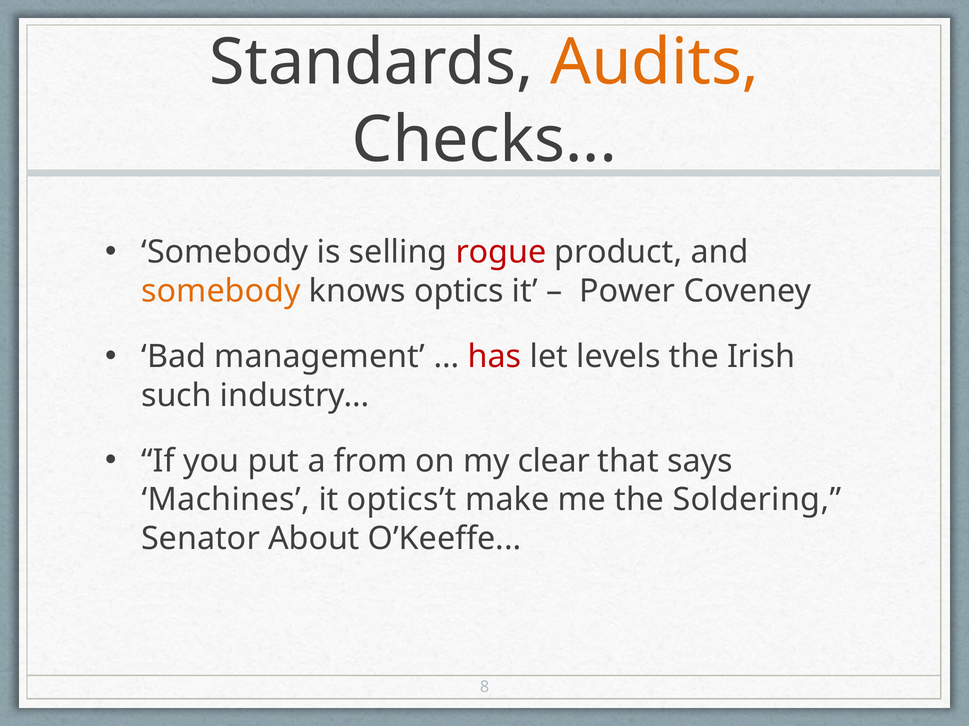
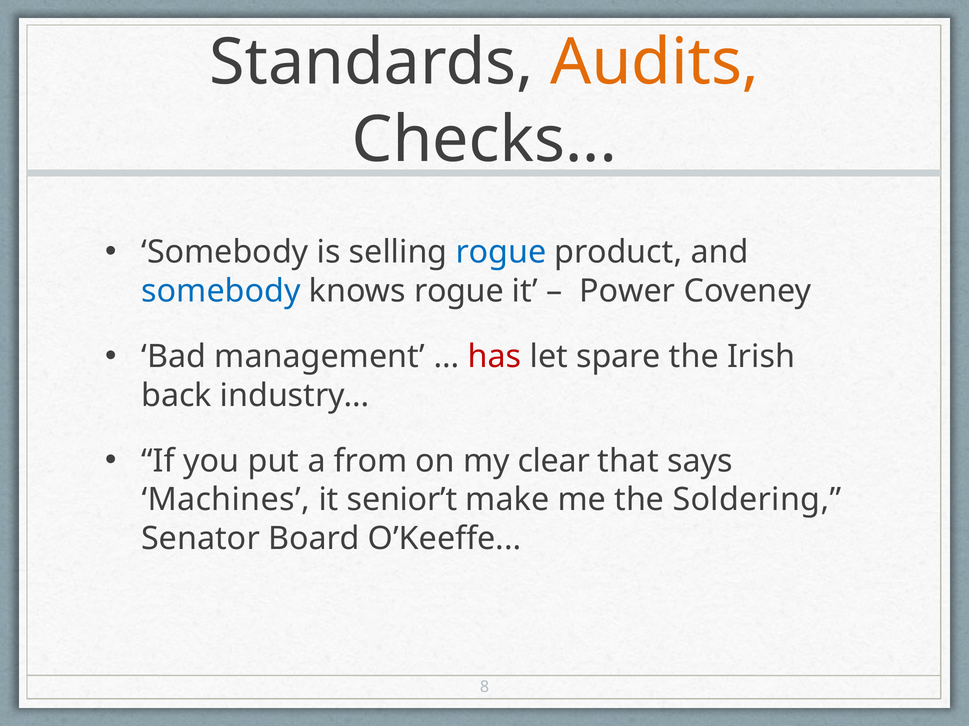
rogue at (501, 253) colour: red -> blue
somebody at (221, 291) colour: orange -> blue
knows optics: optics -> rogue
levels: levels -> spare
such: such -> back
optics’t: optics’t -> senior’t
About: About -> Board
